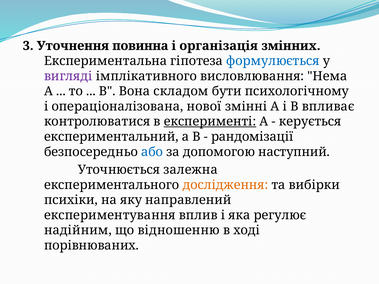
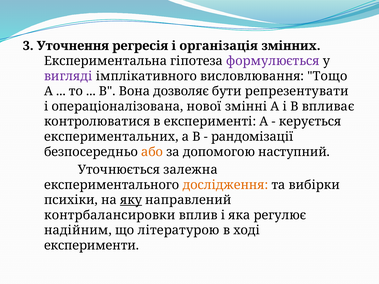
повинна: повинна -> регресія
формулюється colour: blue -> purple
Нема: Нема -> Тощо
складом: складом -> дозволяє
психологічному: психологічному -> репрезентувати
експерименті underline: present -> none
експериментальний: експериментальний -> експериментальних
або colour: blue -> orange
яку underline: none -> present
експериментування: експериментування -> контрбалансировки
відношенню: відношенню -> літературою
порівнюваних: порівнюваних -> експерименти
